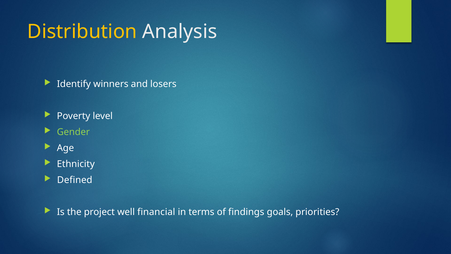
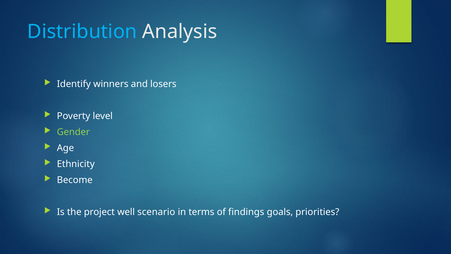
Distribution colour: yellow -> light blue
Defined: Defined -> Become
financial: financial -> scenario
